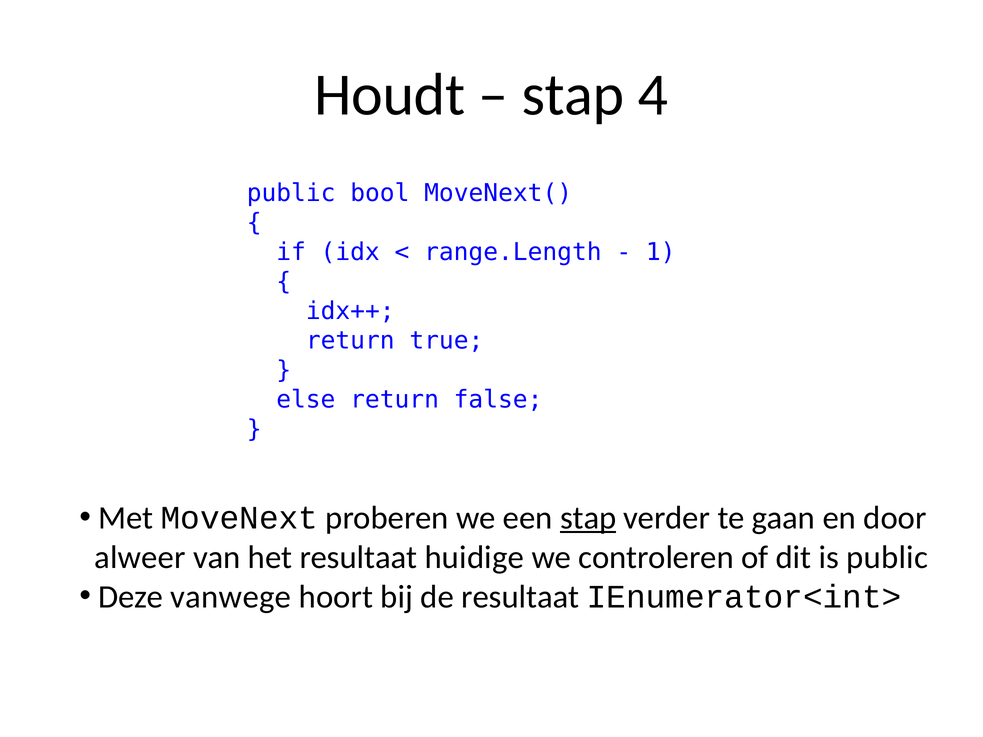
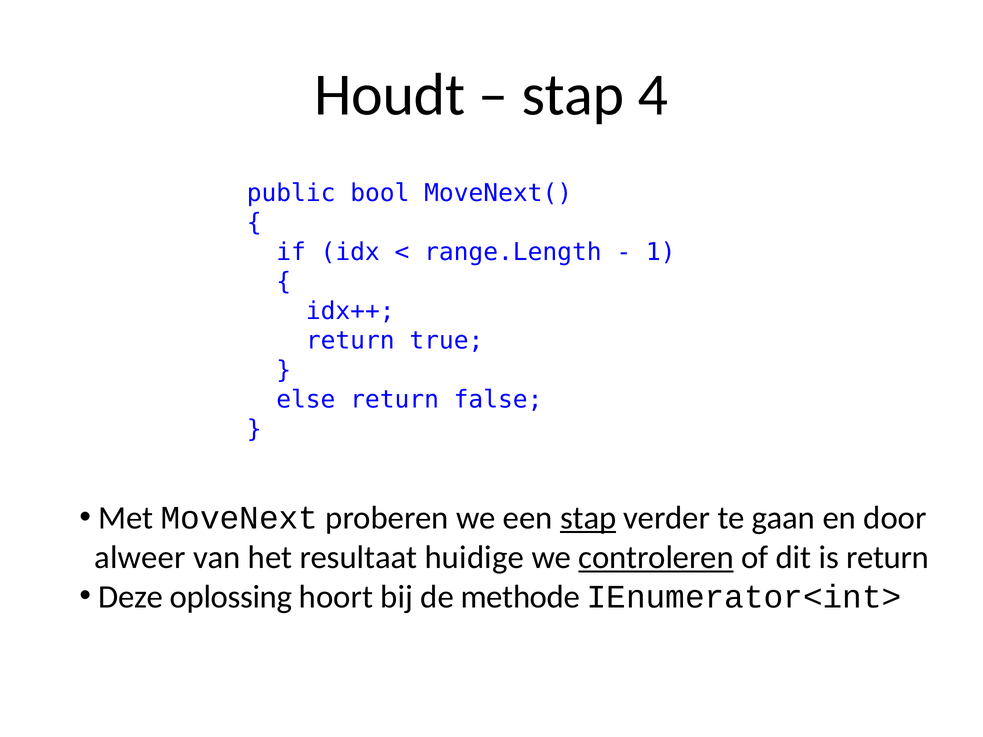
controleren underline: none -> present
is public: public -> return
vanwege: vanwege -> oplossing
de resultaat: resultaat -> methode
